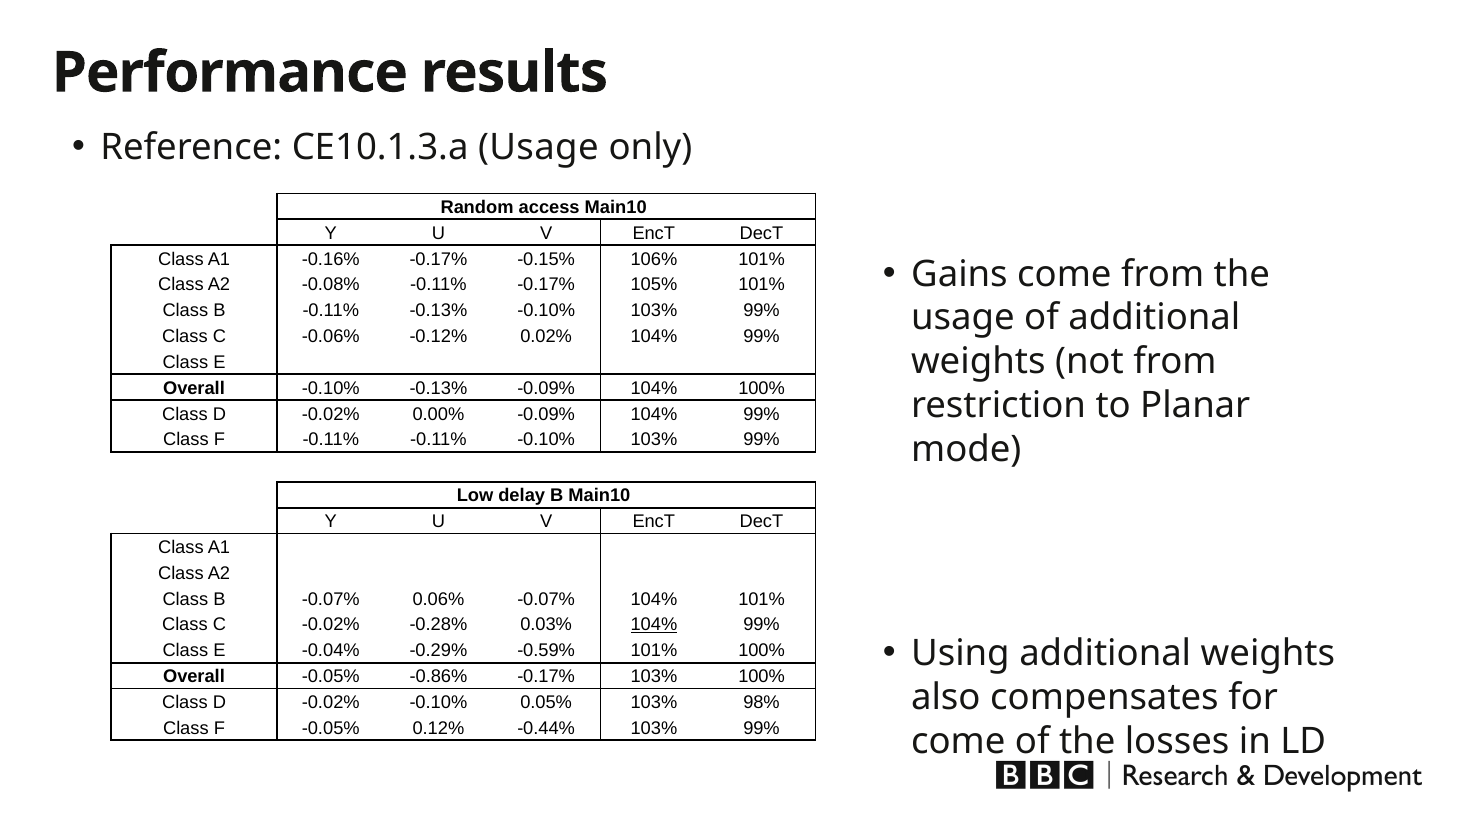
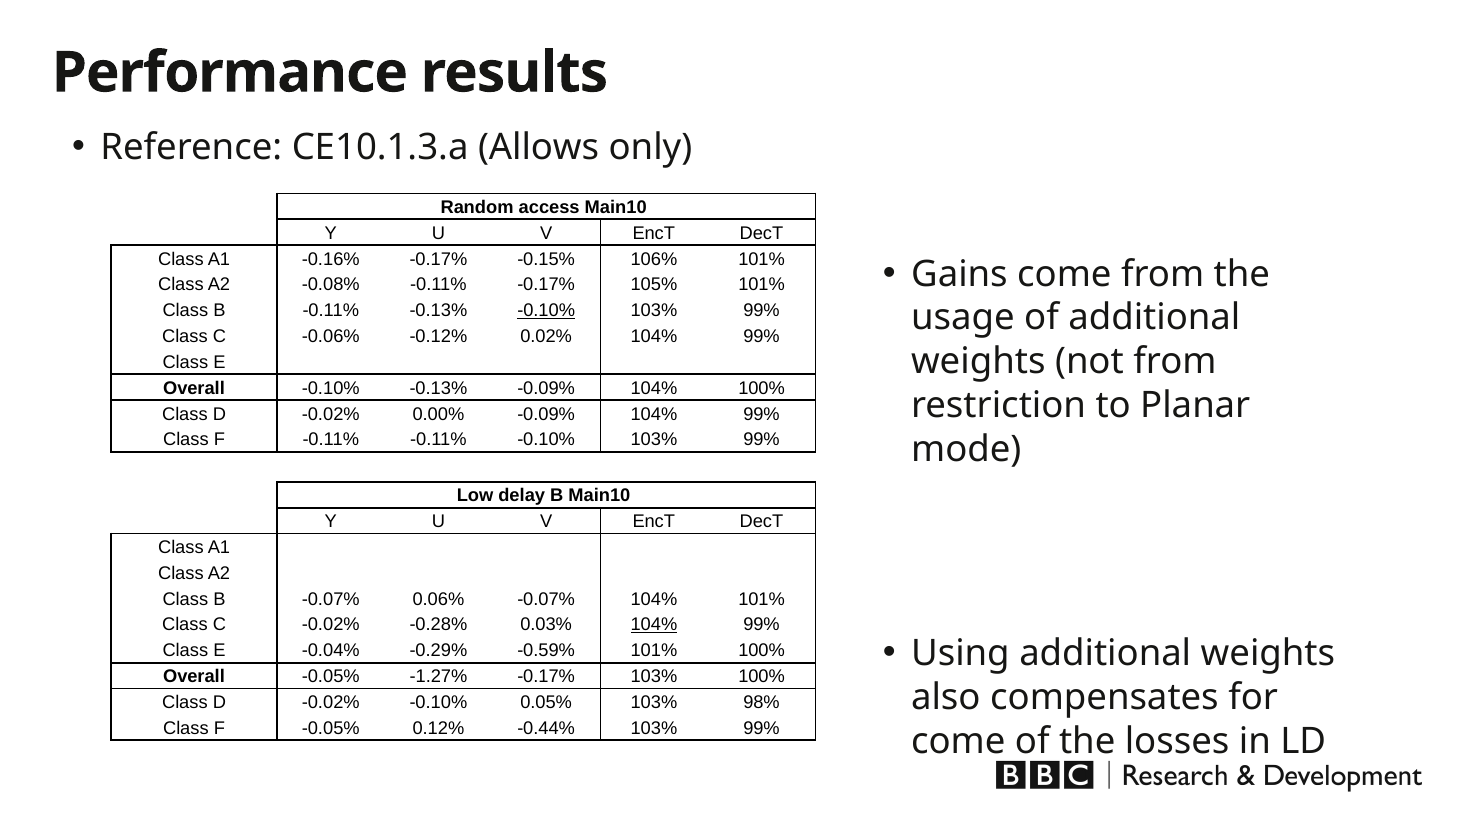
CE10.1.3.a Usage: Usage -> Allows
-0.10% at (546, 311) underline: none -> present
-0.86%: -0.86% -> -1.27%
